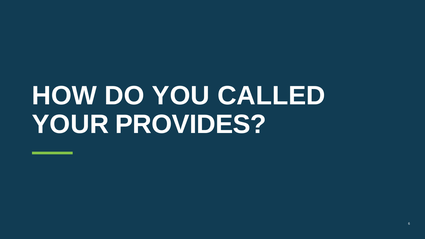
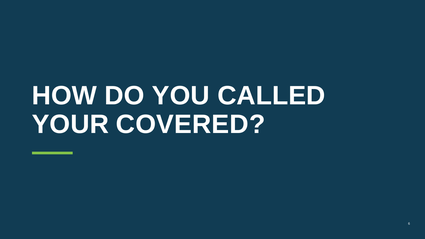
PROVIDES: PROVIDES -> COVERED
